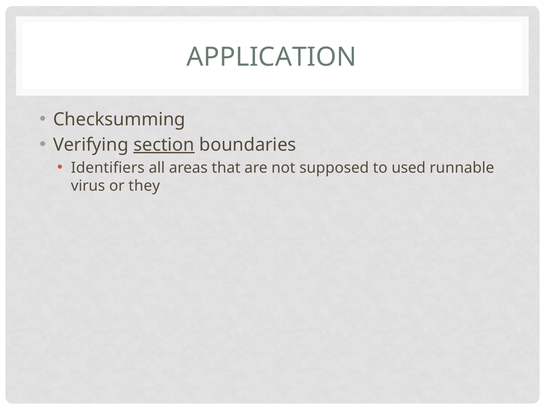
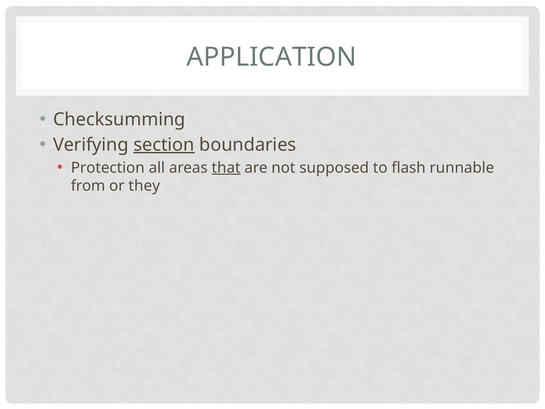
Identifiers: Identifiers -> Protection
that underline: none -> present
used: used -> flash
virus: virus -> from
